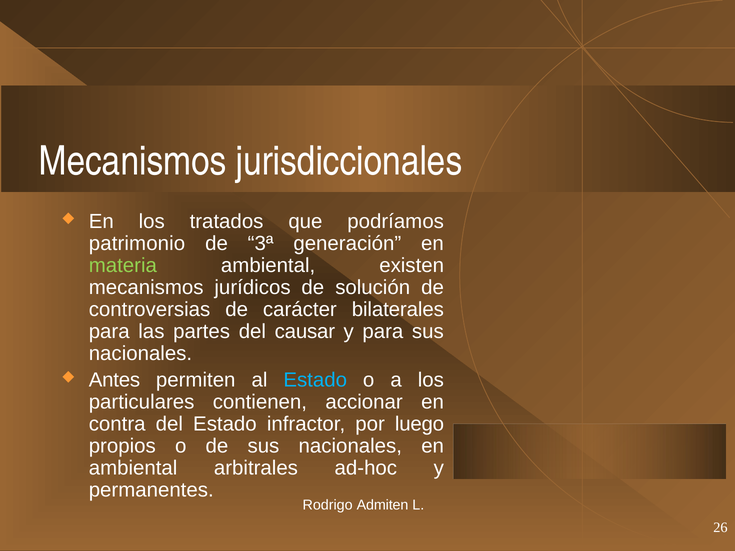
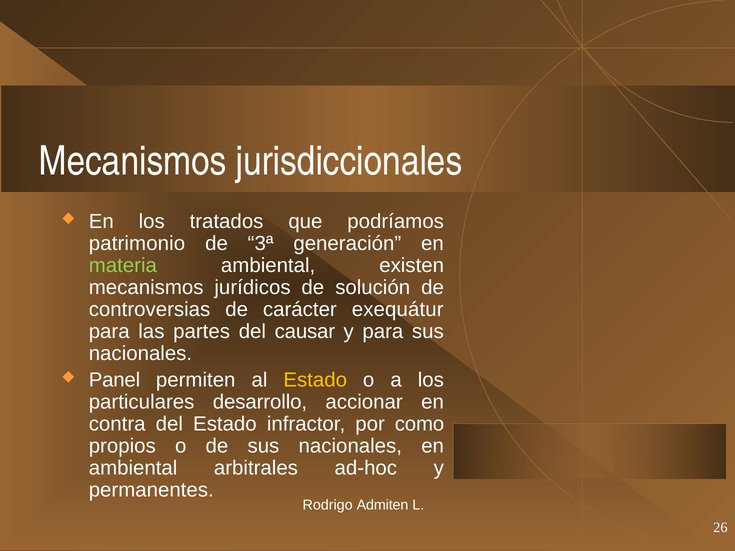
bilaterales: bilaterales -> exequátur
Antes: Antes -> Panel
Estado at (315, 380) colour: light blue -> yellow
contienen: contienen -> desarrollo
luego: luego -> como
